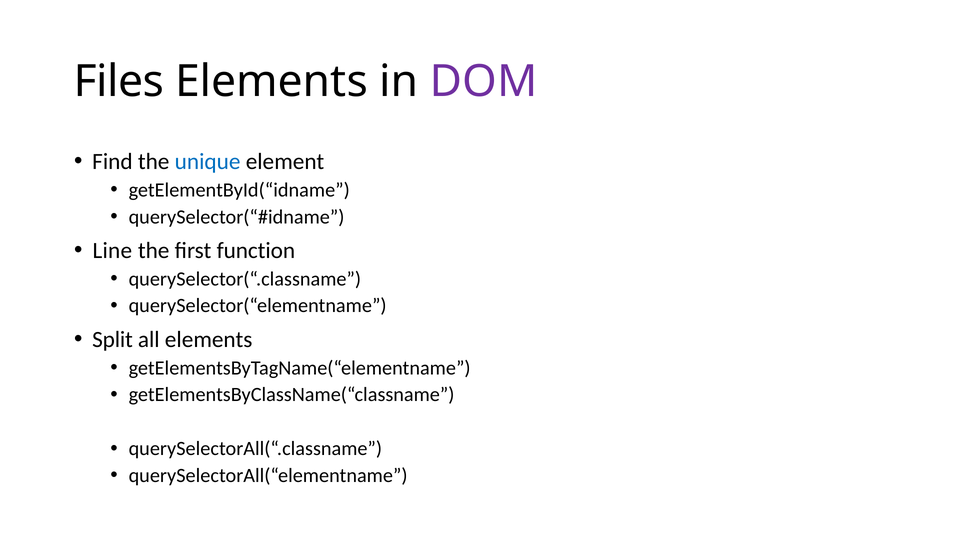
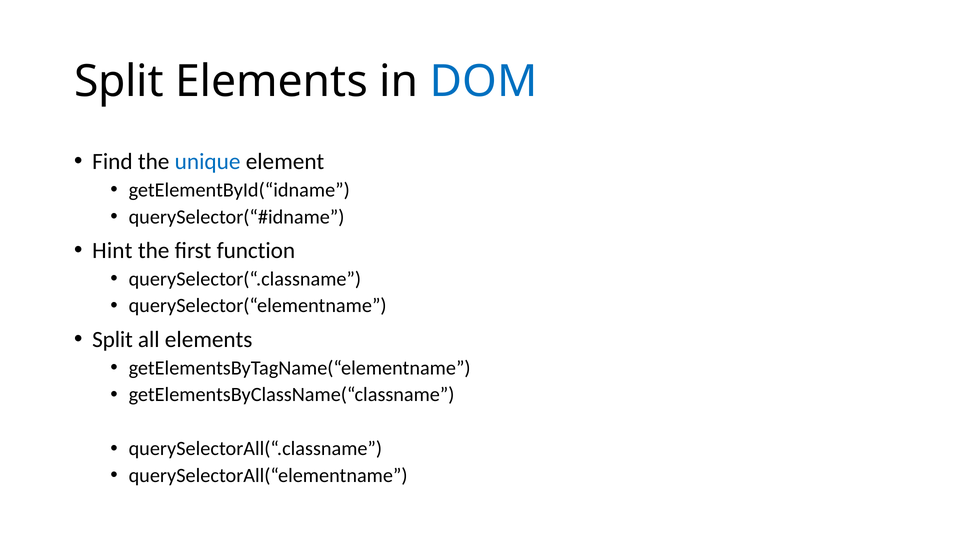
Files at (119, 82): Files -> Split
DOM colour: purple -> blue
Line: Line -> Hint
